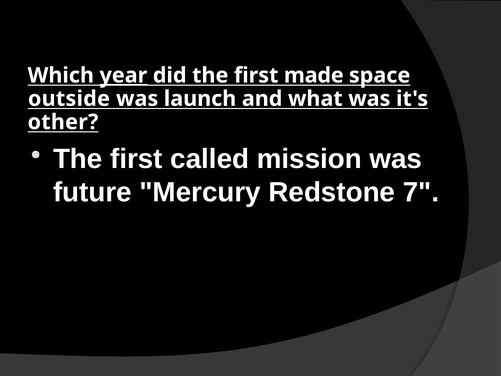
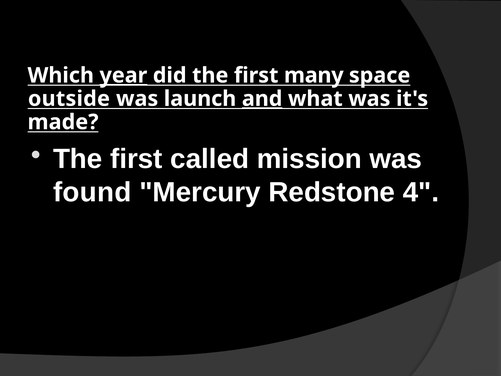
made: made -> many
and underline: none -> present
other: other -> made
future: future -> found
7: 7 -> 4
